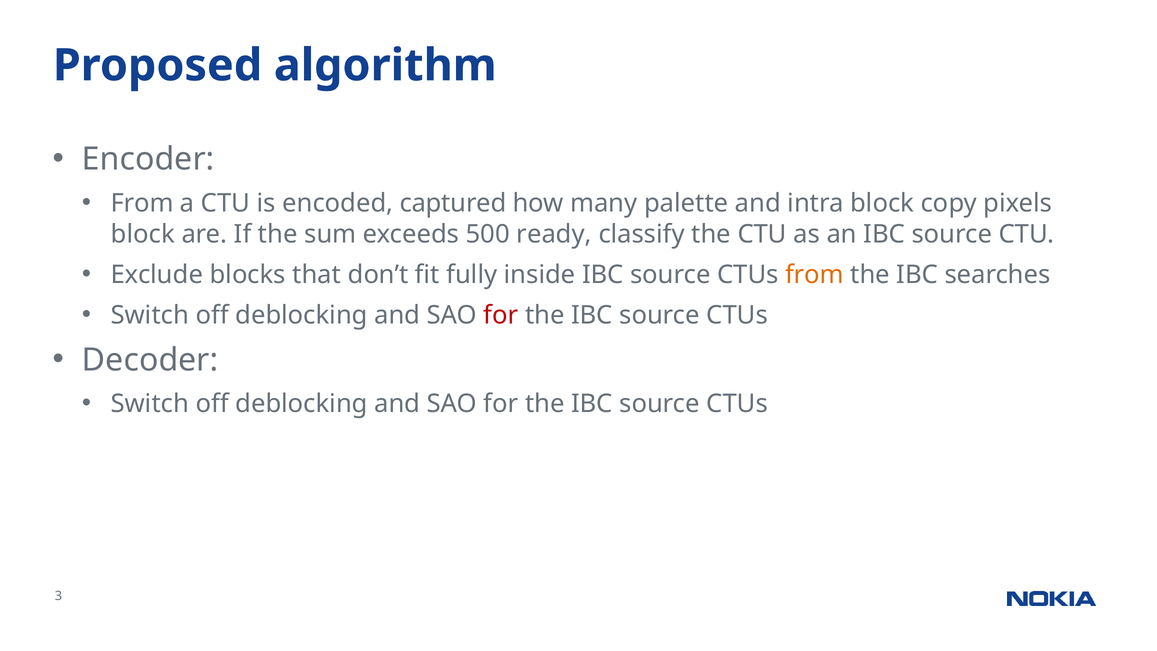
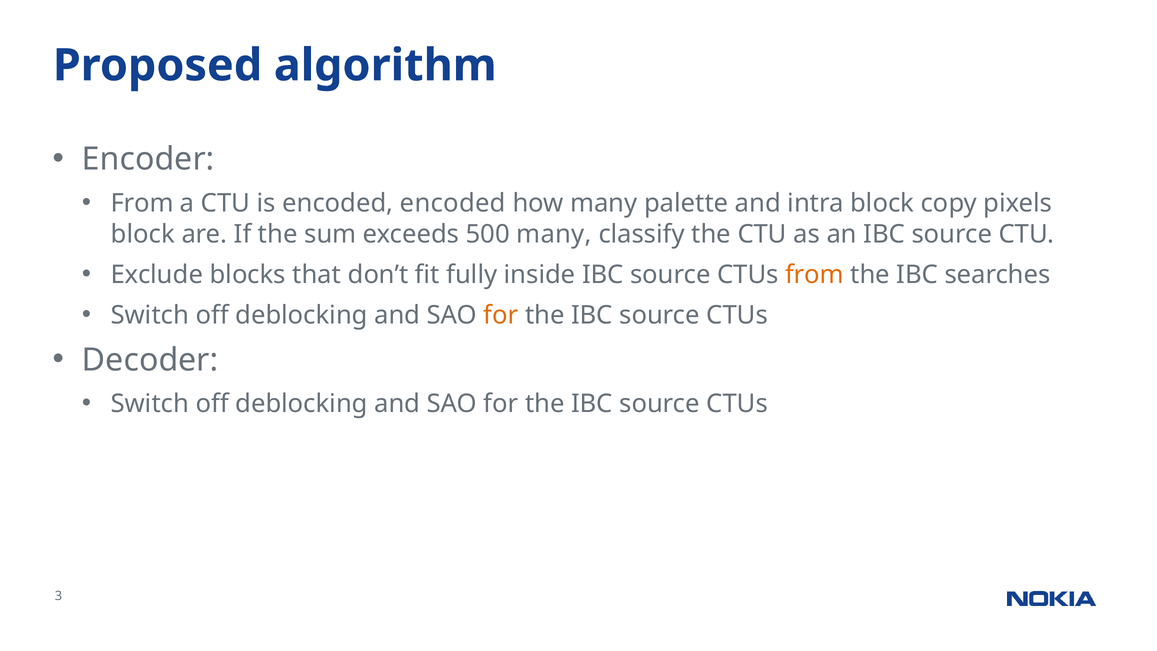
encoded captured: captured -> encoded
500 ready: ready -> many
for at (501, 315) colour: red -> orange
